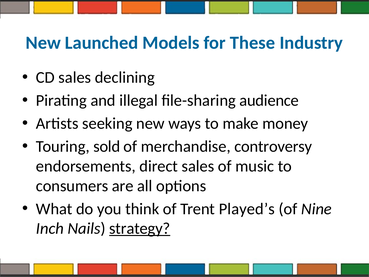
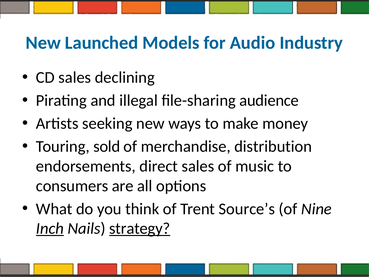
These: These -> Audio
controversy: controversy -> distribution
Played’s: Played’s -> Source’s
Inch underline: none -> present
